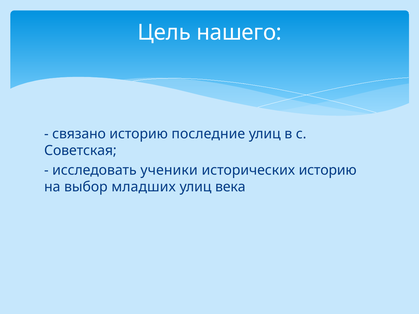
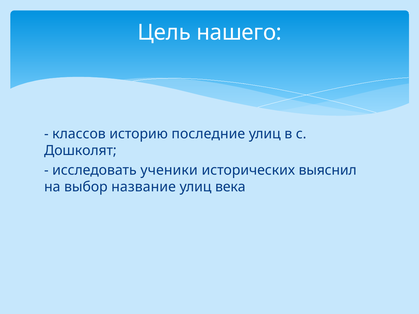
связано: связано -> классов
Советская: Советская -> Дошколят
исторических историю: историю -> выяснил
младших: младших -> название
